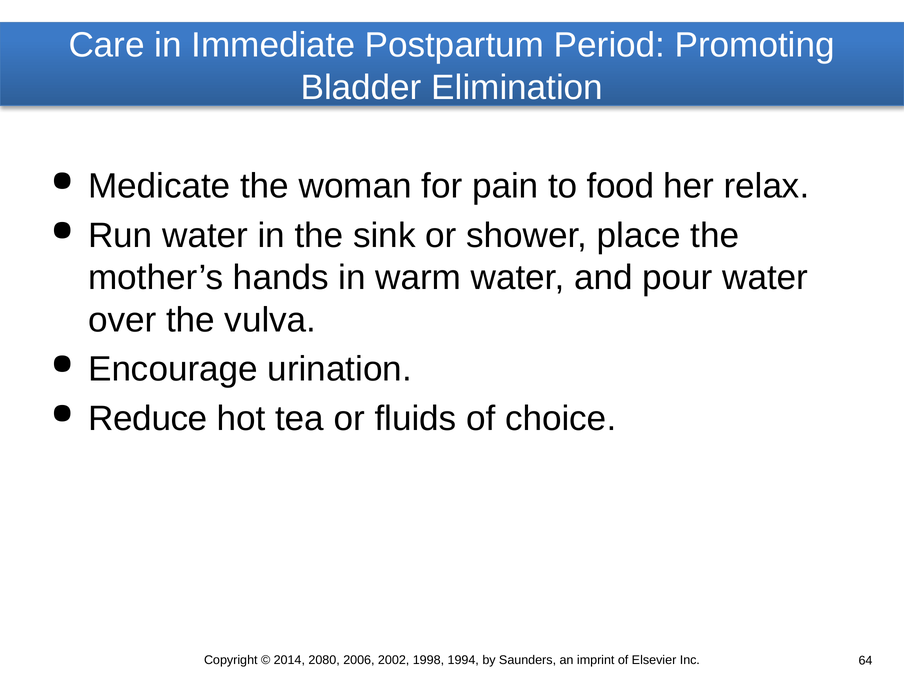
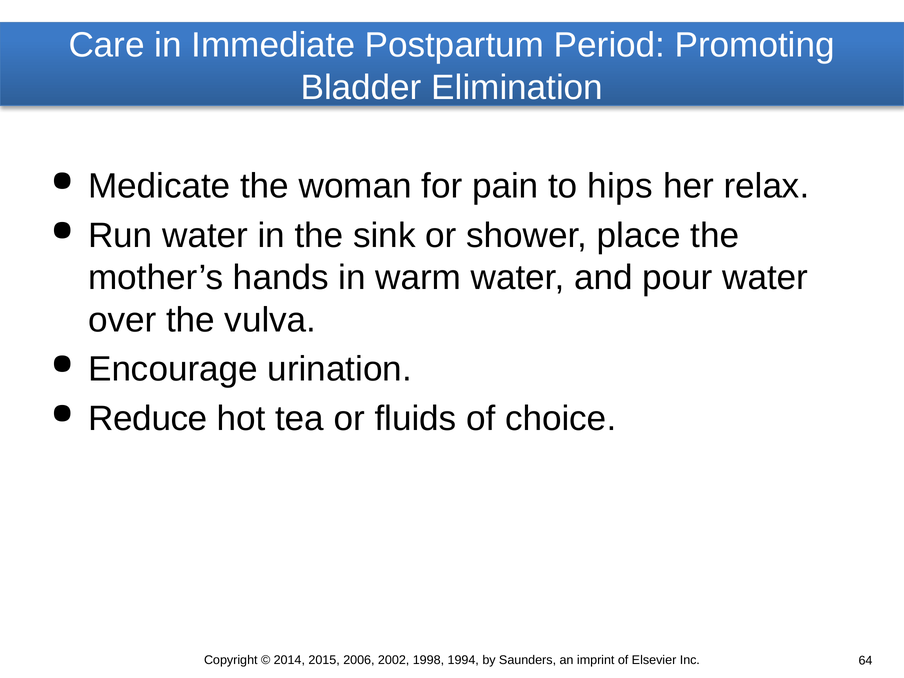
food: food -> hips
2080: 2080 -> 2015
